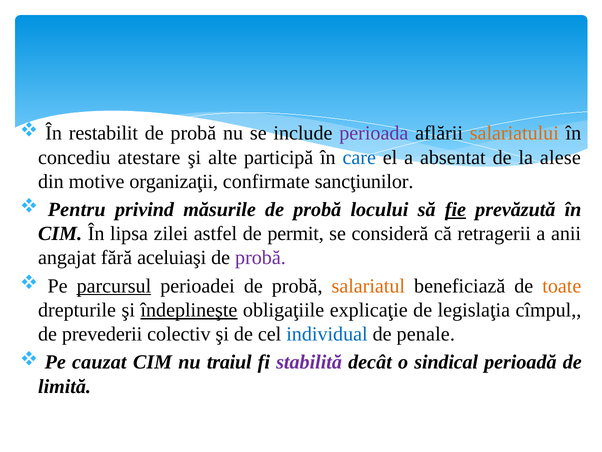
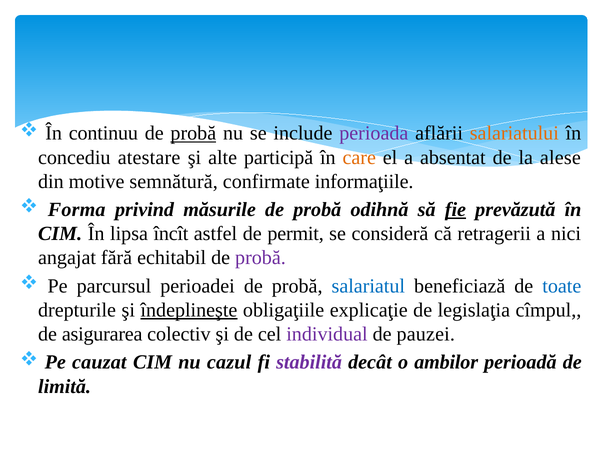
restabilit: restabilit -> continuu
probă at (193, 133) underline: none -> present
care colour: blue -> orange
organizaţii: organizaţii -> semnătură
sancţiunilor: sancţiunilor -> informaţiile
Pentru: Pentru -> Forma
locului: locului -> odihnă
zilei: zilei -> încît
anii: anii -> nici
aceluiaşi: aceluiaşi -> echitabil
parcursul underline: present -> none
salariatul colour: orange -> blue
toate colour: orange -> blue
prevederii: prevederii -> asigurarea
individual colour: blue -> purple
penale: penale -> pauzei
traiul: traiul -> cazul
sindical: sindical -> ambilor
